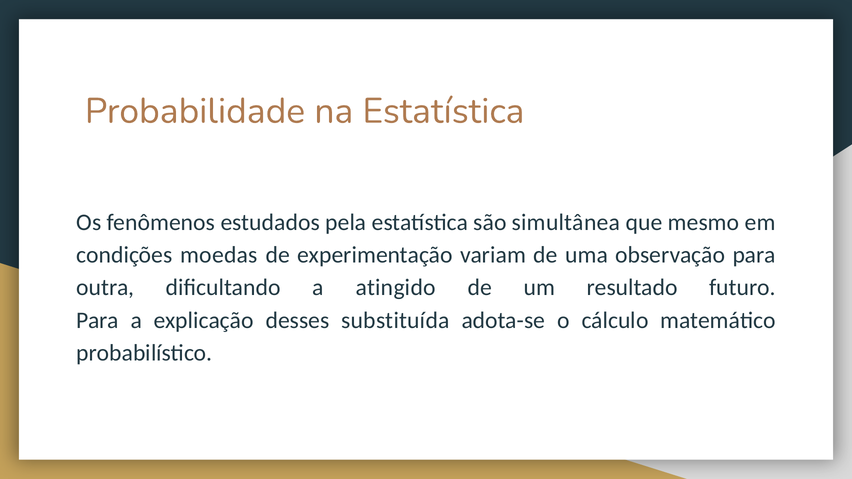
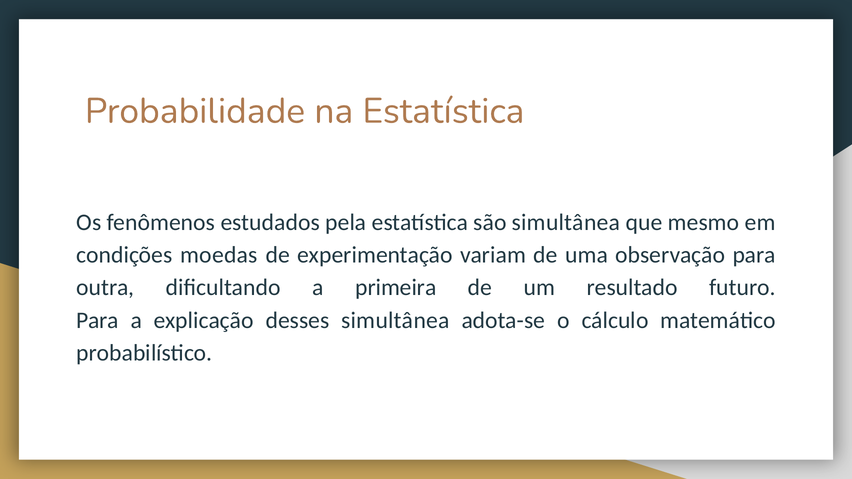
atingido: atingido -> primeira
desses substituída: substituída -> simultânea
